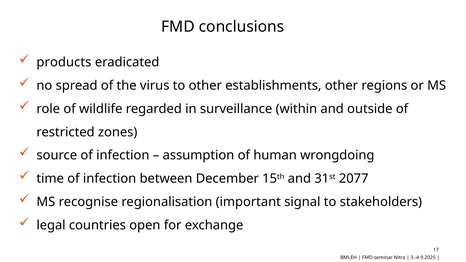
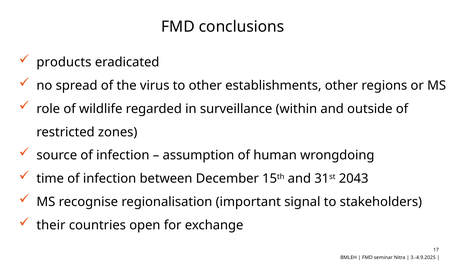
2077: 2077 -> 2043
legal: legal -> their
